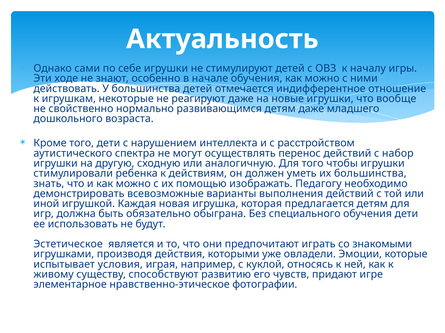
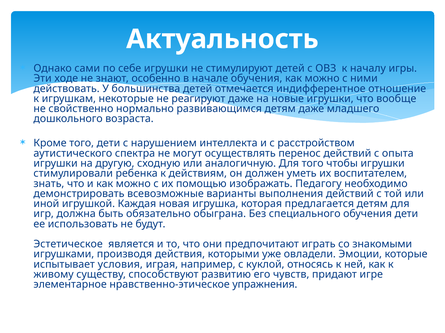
набор: набор -> опыта
их большинства: большинства -> воспитателем
фотографии: фотографии -> упражнения
